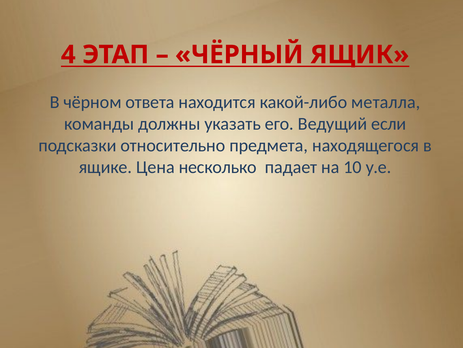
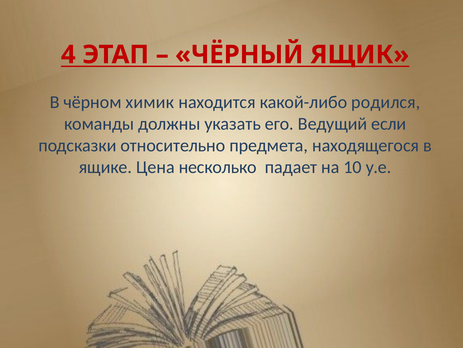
ответа: ответа -> химик
металла: металла -> родился
